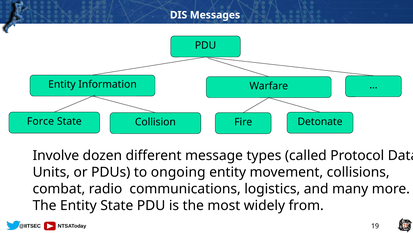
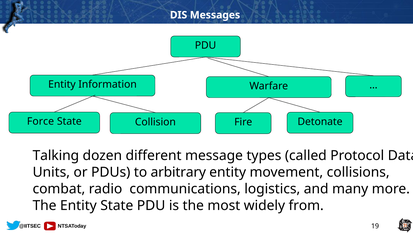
Involve: Involve -> Talking
ongoing: ongoing -> arbitrary
